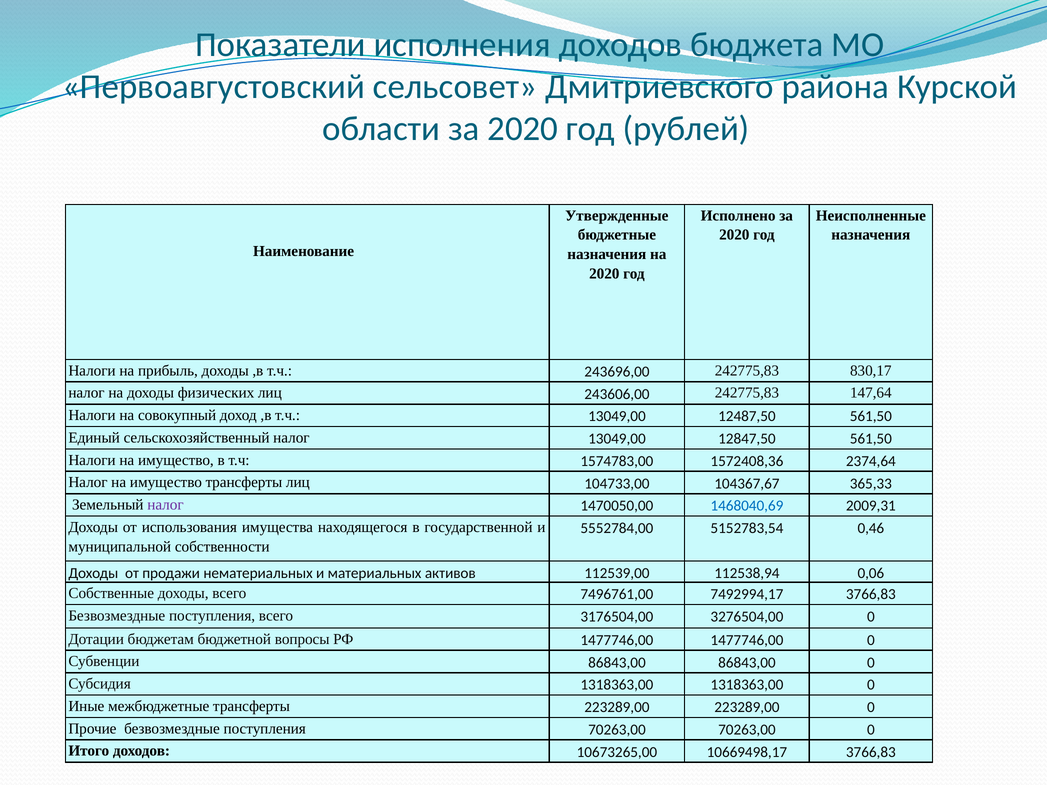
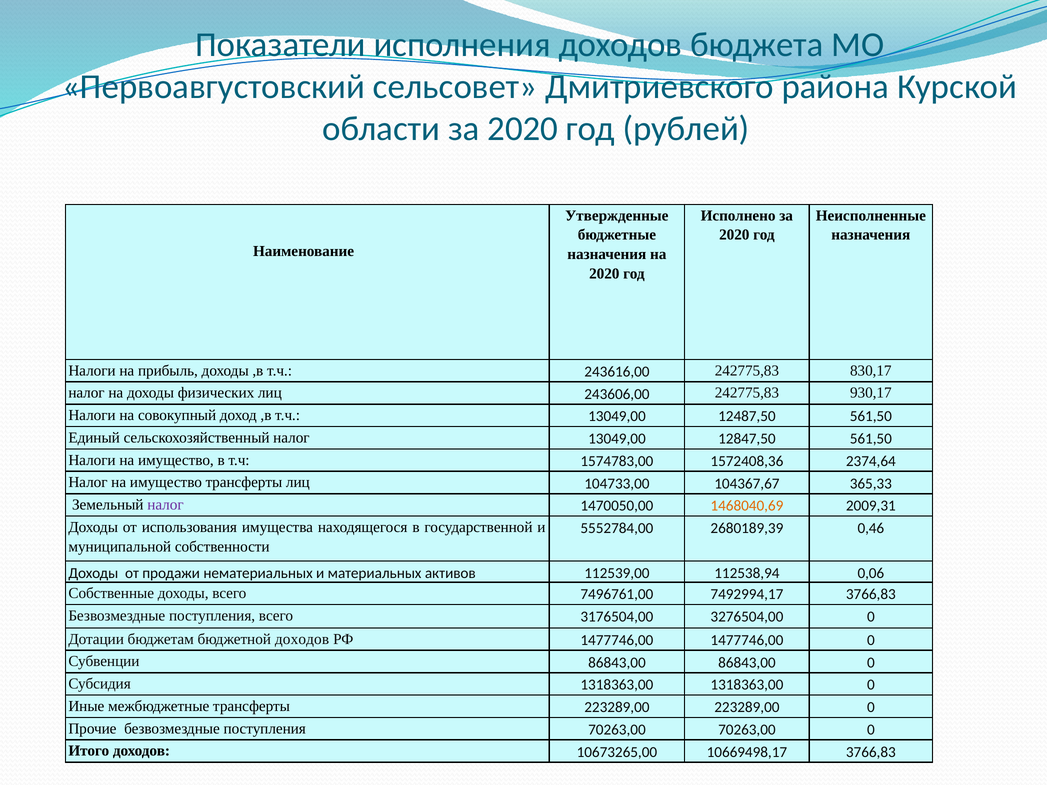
243696,00: 243696,00 -> 243616,00
147,64: 147,64 -> 930,17
1468040,69 colour: blue -> orange
5152783,54: 5152783,54 -> 2680189,39
бюджетной вопросы: вопросы -> доходов
